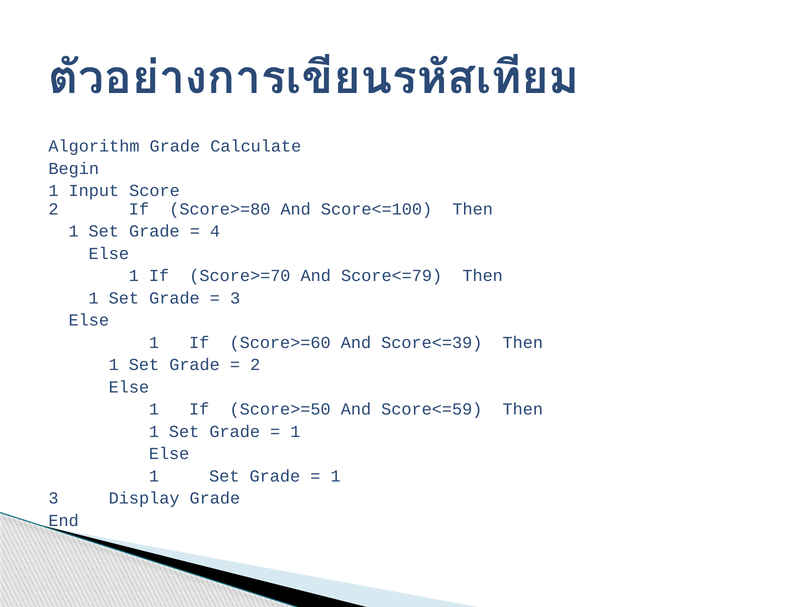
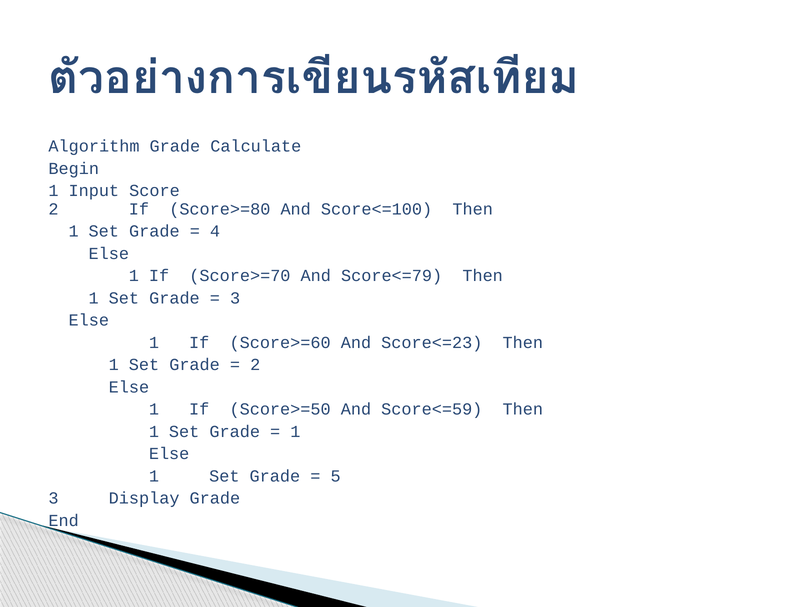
Score<=39: Score<=39 -> Score<=23
1 at (336, 476): 1 -> 5
